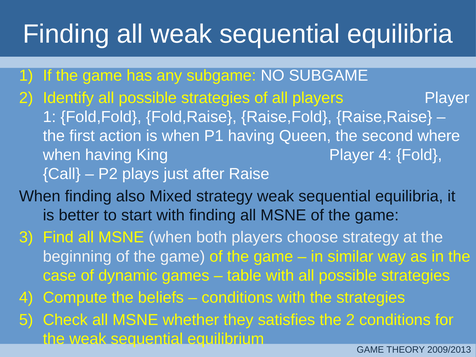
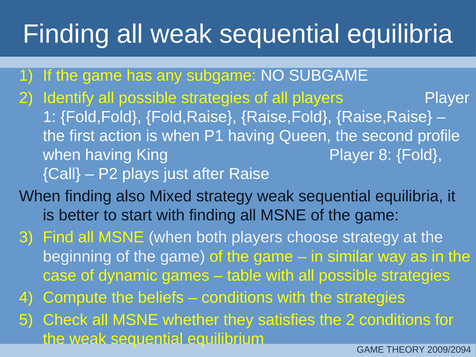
where: where -> profile
Player 4: 4 -> 8
2009/2013: 2009/2013 -> 2009/2094
